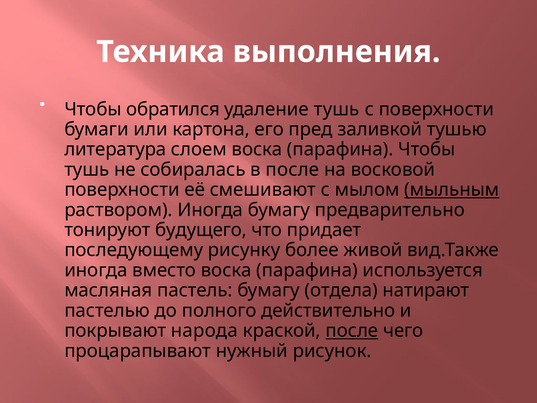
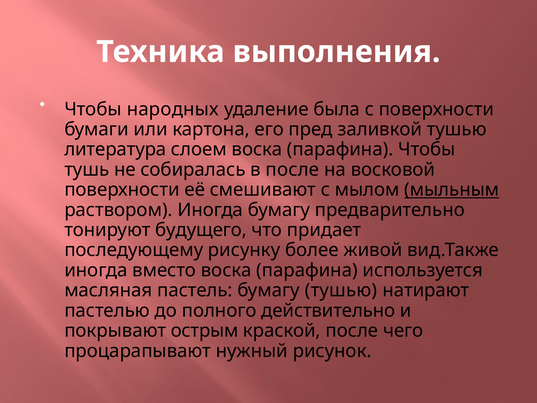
обратился: обратился -> народных
удаление тушь: тушь -> была
бумагу отдела: отдела -> тушью
народа: народа -> острым
после at (352, 331) underline: present -> none
